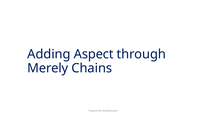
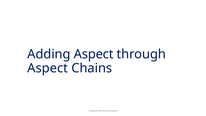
Merely at (48, 68): Merely -> Aspect
